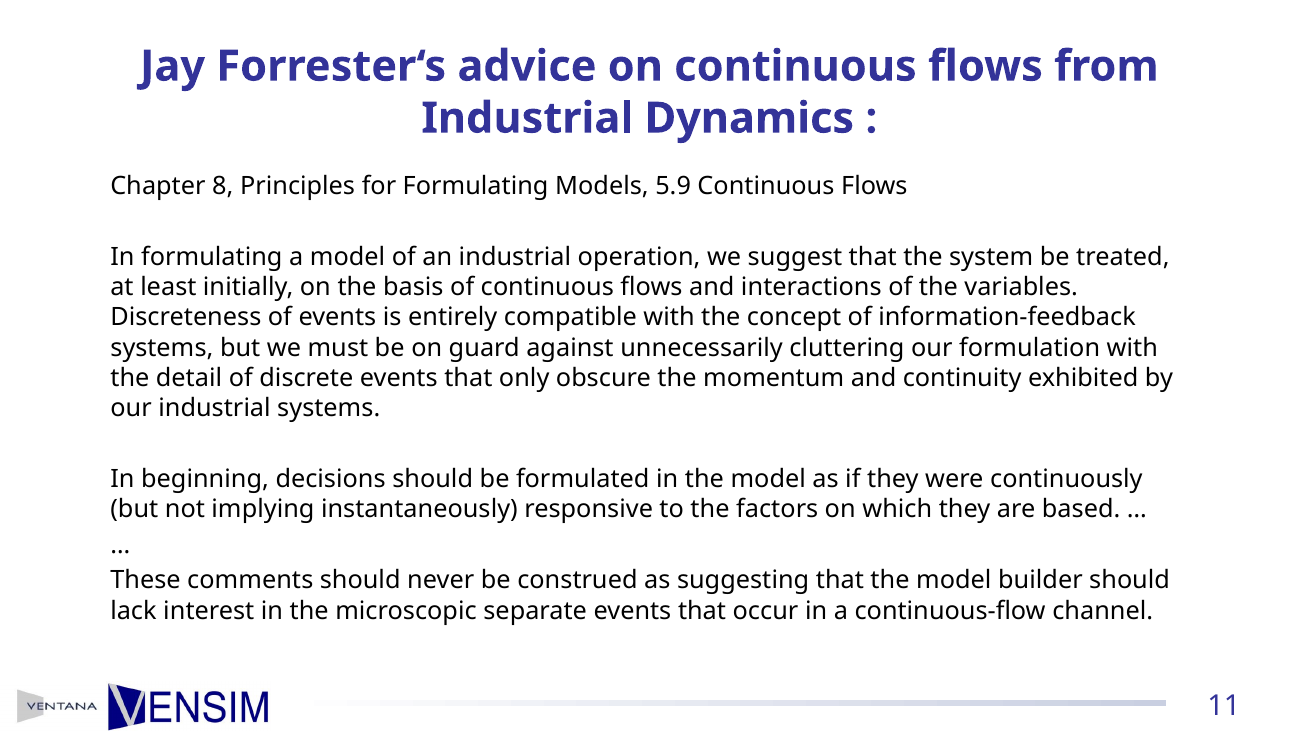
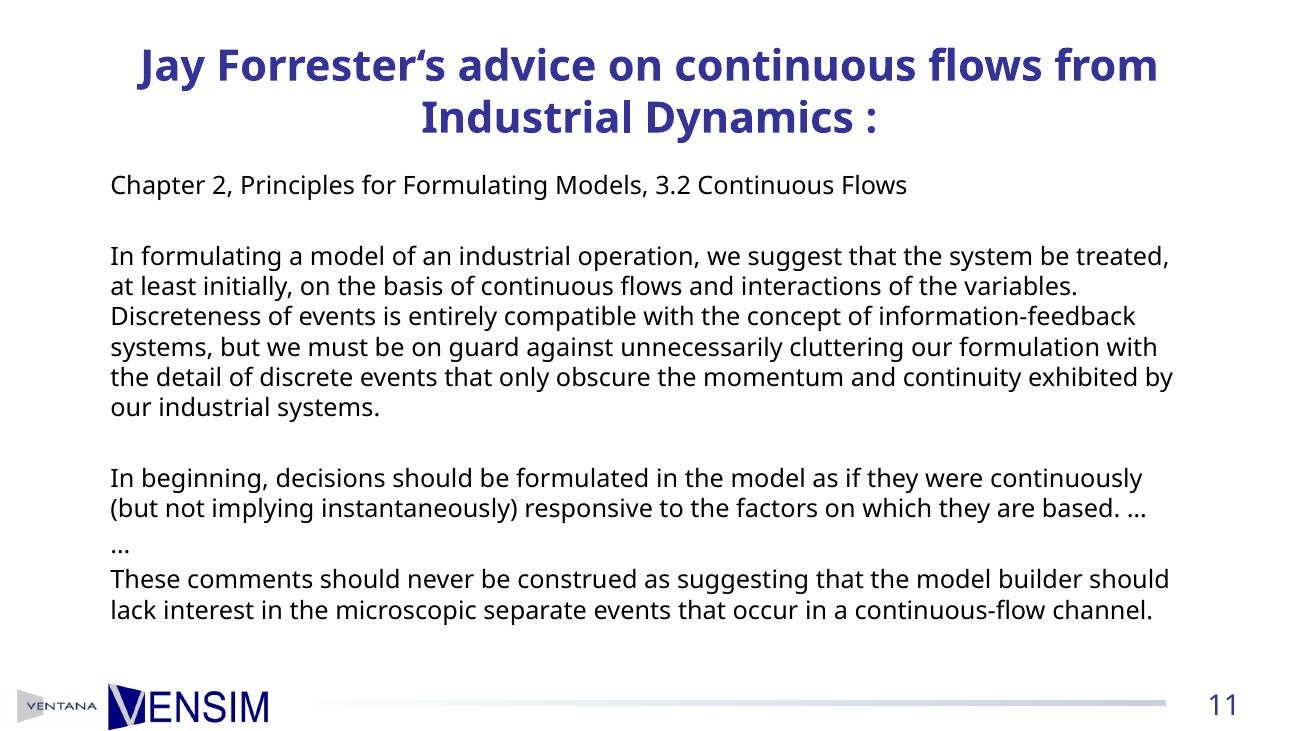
8: 8 -> 2
5.9: 5.9 -> 3.2
